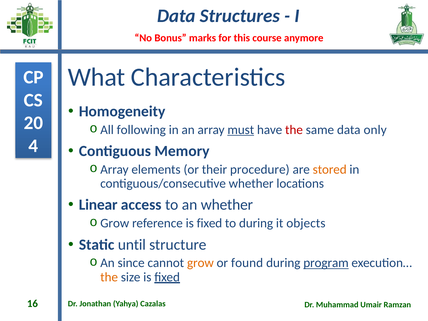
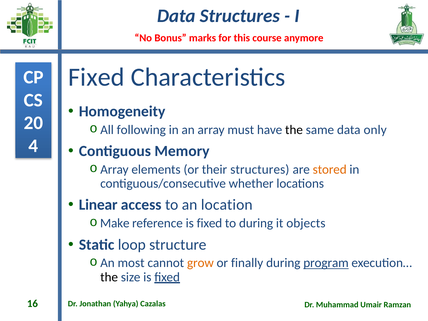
What at (97, 77): What -> Fixed
must underline: present -> none
the at (294, 130) colour: red -> black
their procedure: procedure -> structures
an whether: whether -> location
Grow at (115, 223): Grow -> Make
until: until -> loop
since: since -> most
found: found -> finally
the at (109, 277) colour: orange -> black
